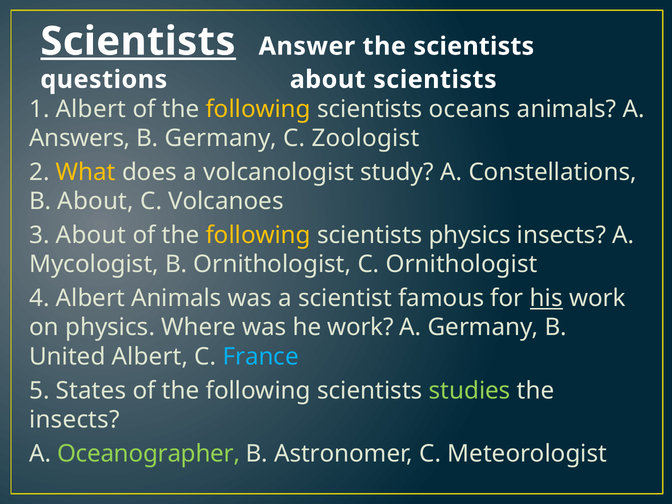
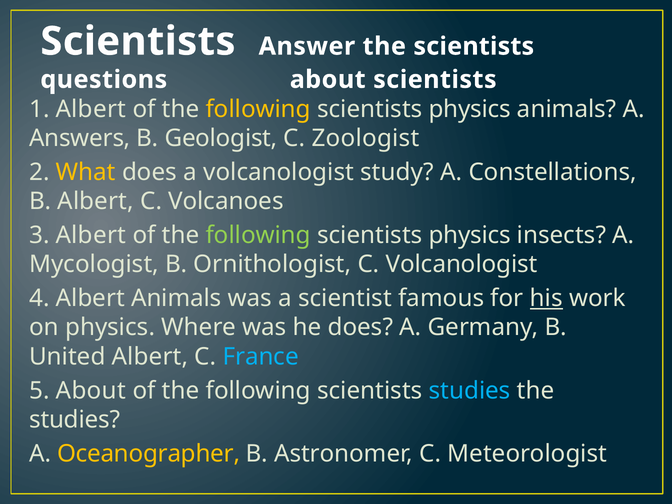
Scientists at (138, 41) underline: present -> none
oceans at (470, 109): oceans -> physics
B Germany: Germany -> Geologist
B About: About -> Albert
3 About: About -> Albert
following at (258, 235) colour: yellow -> light green
C Ornithologist: Ornithologist -> Volcanologist
he work: work -> does
5 States: States -> About
studies at (470, 391) colour: light green -> light blue
insects at (74, 420): insects -> studies
Oceanographer colour: light green -> yellow
